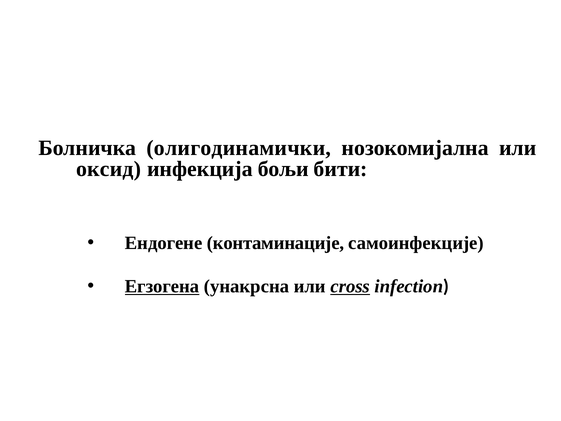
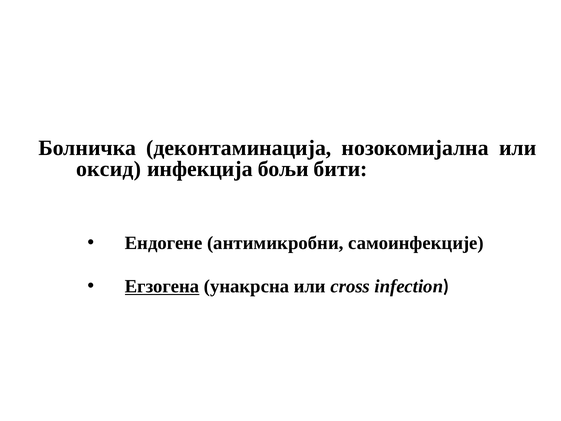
олигодинамички: олигодинамички -> деконтаминација
контаминације: контаминације -> антимикробни
cross underline: present -> none
